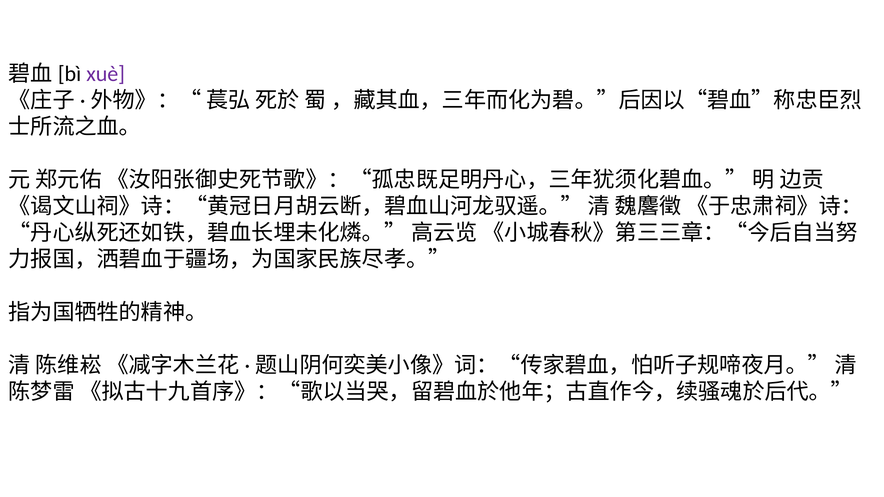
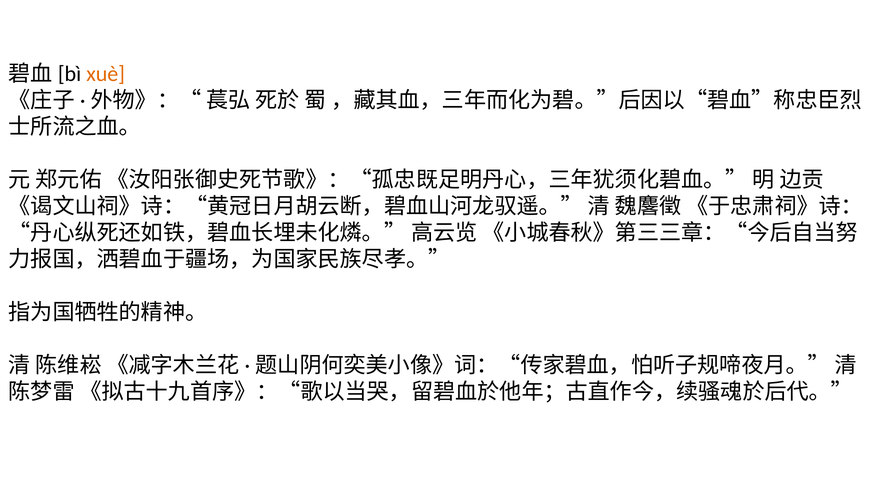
xuè colour: purple -> orange
